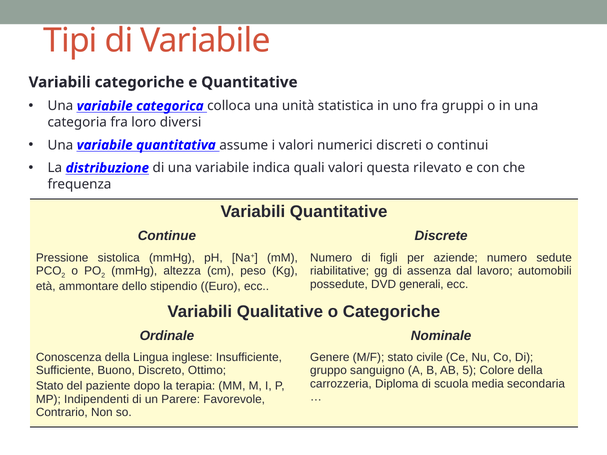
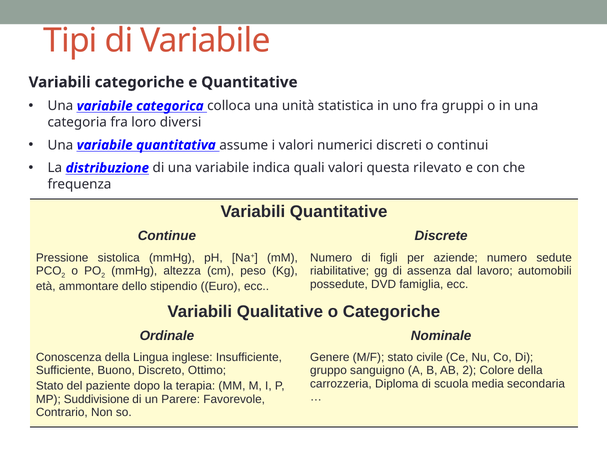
generali: generali -> famiglia
AB 5: 5 -> 2
Indipendenti: Indipendenti -> Suddivisione
